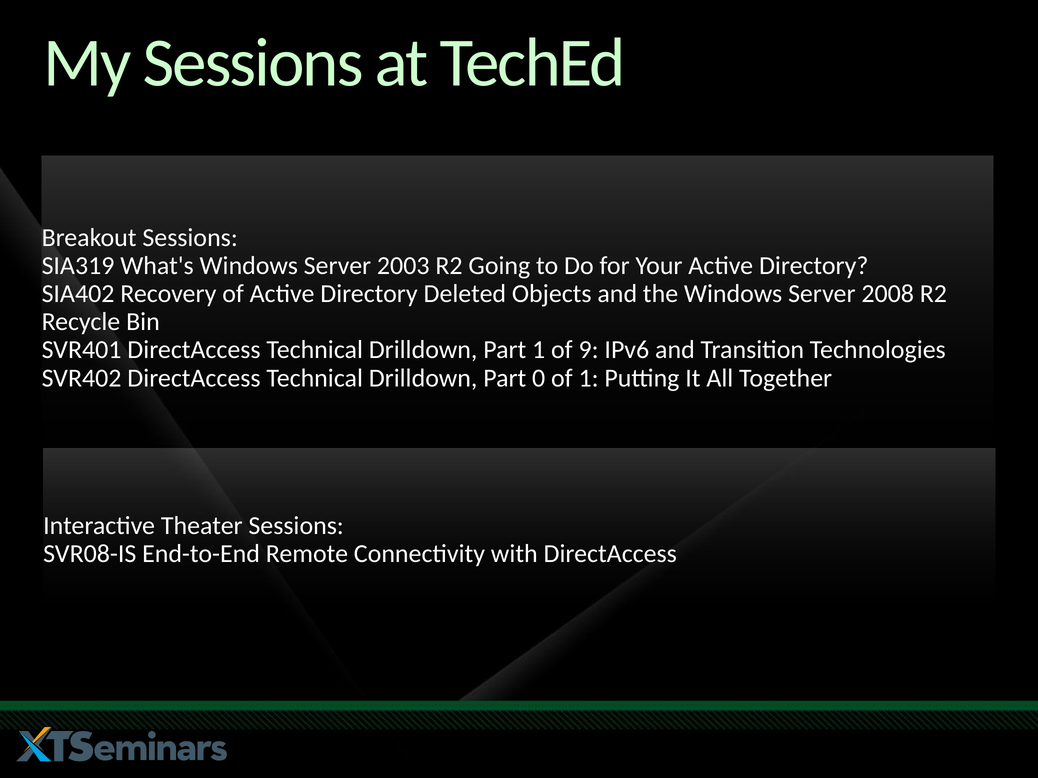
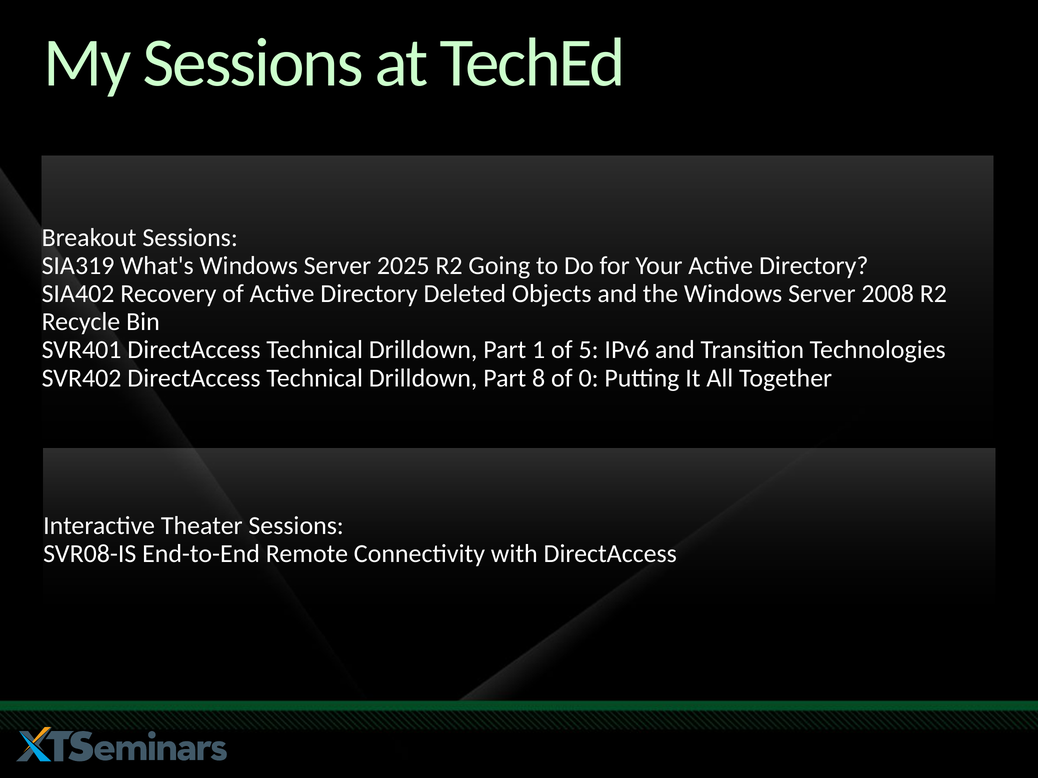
2003: 2003 -> 2025
9: 9 -> 5
0: 0 -> 8
of 1: 1 -> 0
